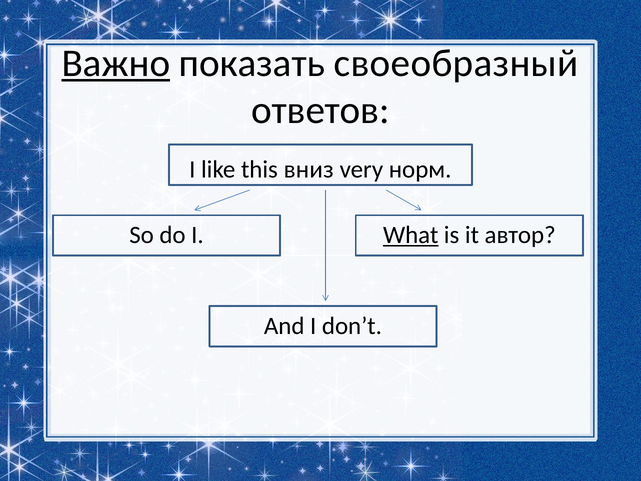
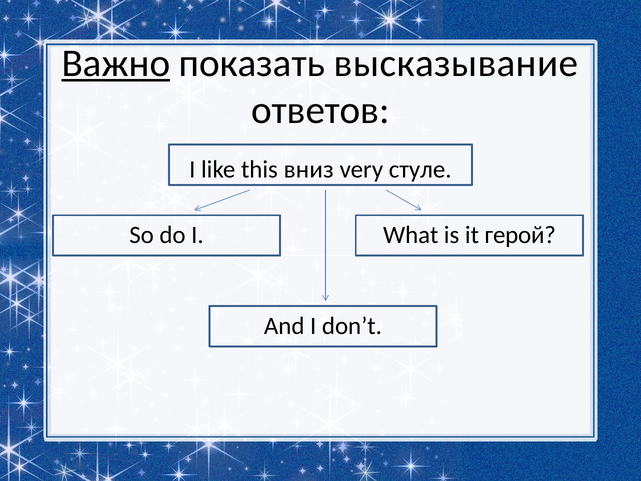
своеобразный: своеобразный -> высказывание
норм: норм -> стуле
What underline: present -> none
автор: автор -> герой
